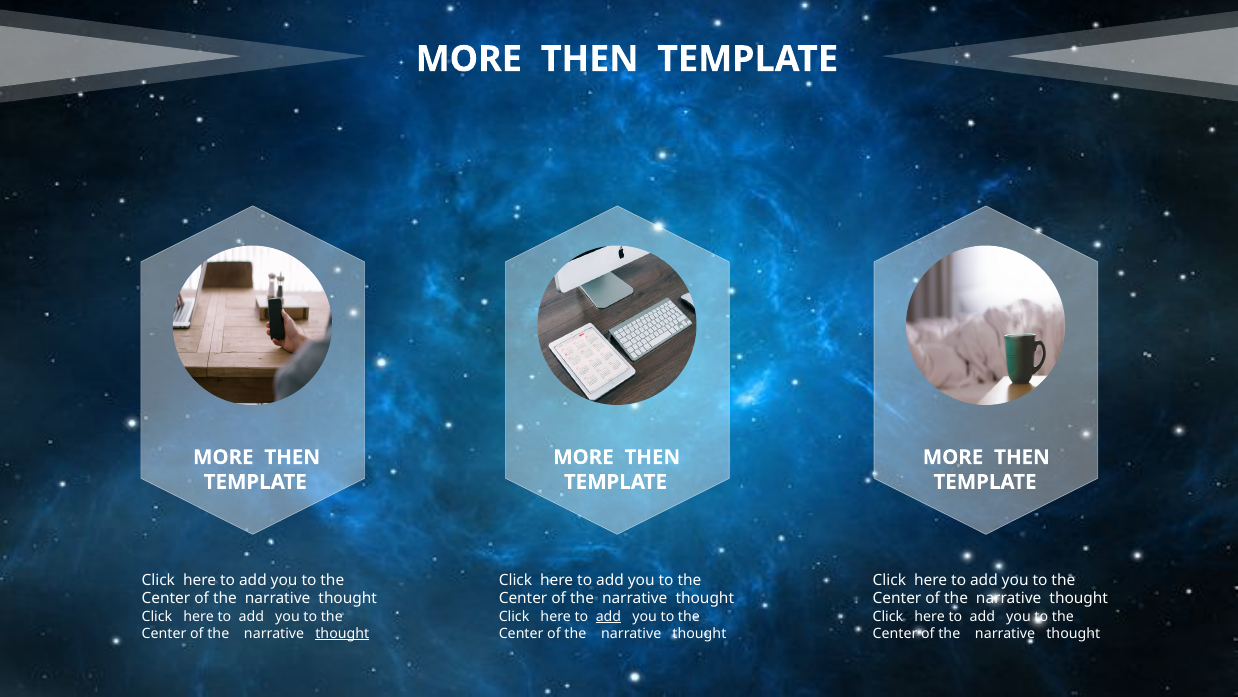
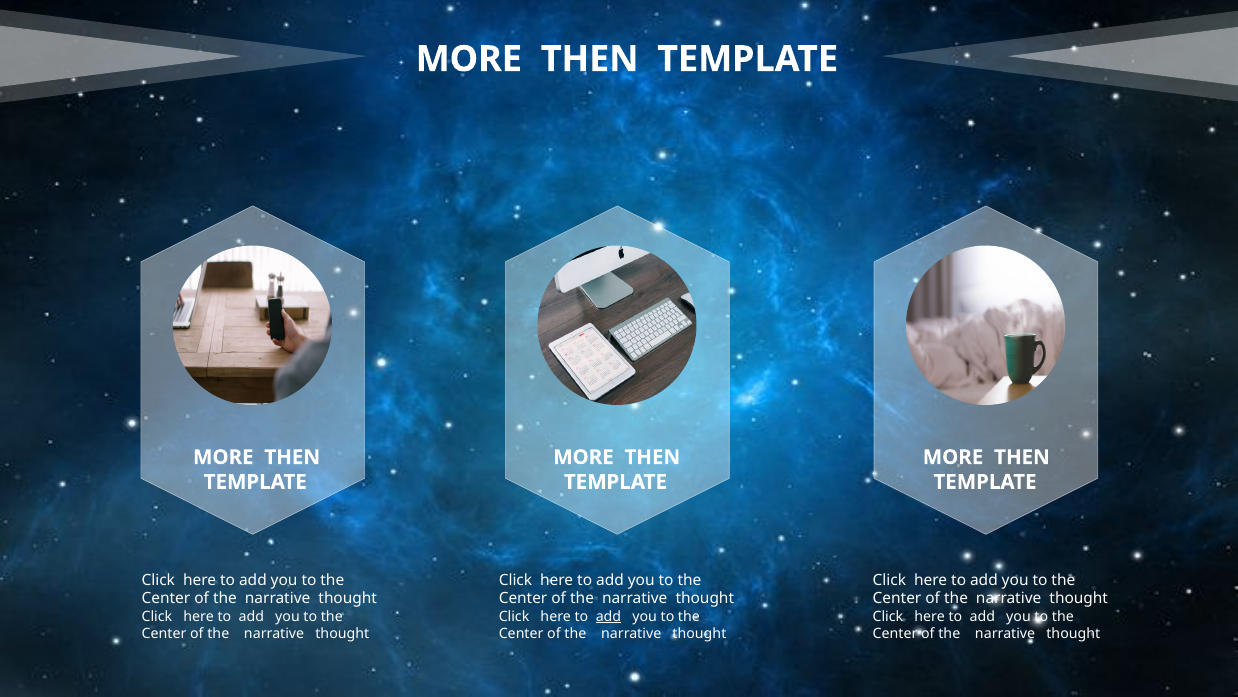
thought at (342, 633) underline: present -> none
